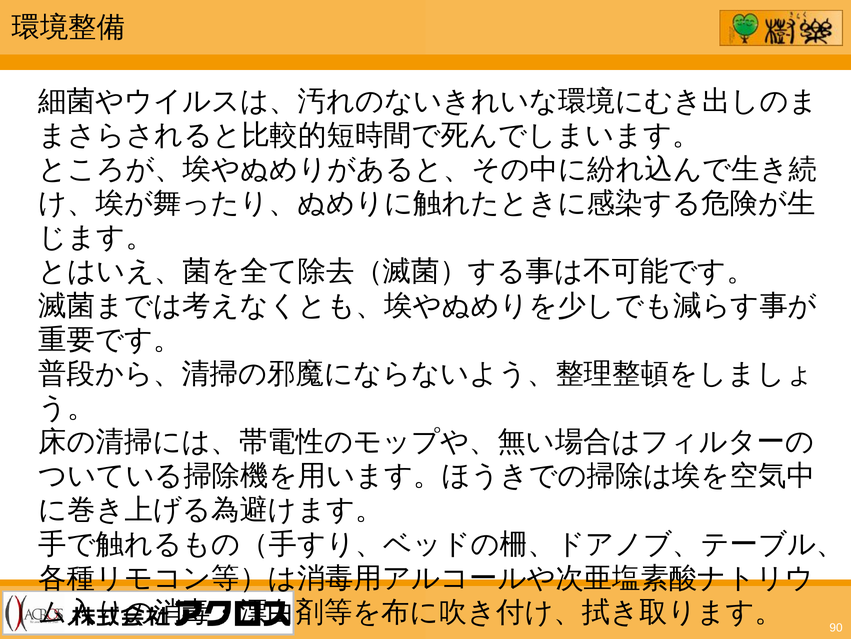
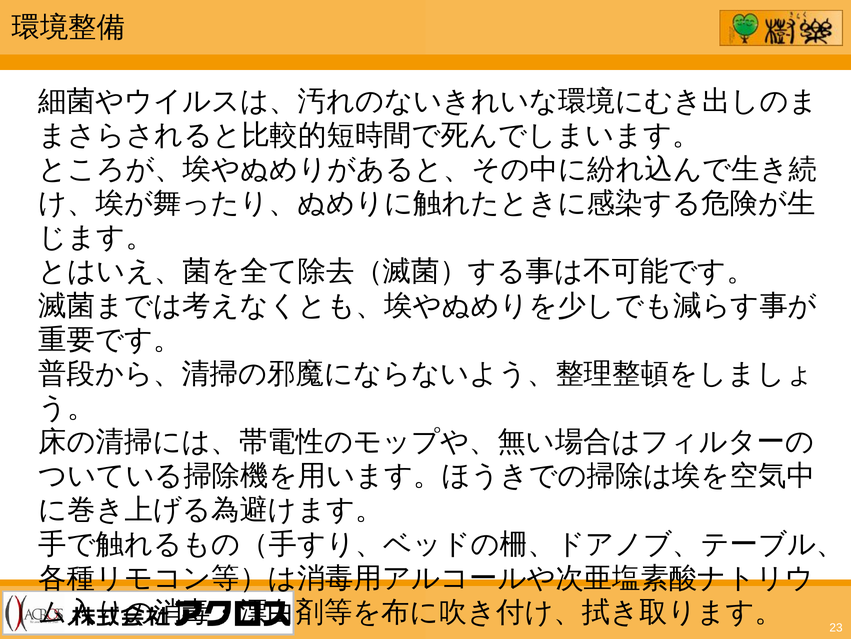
90: 90 -> 23
